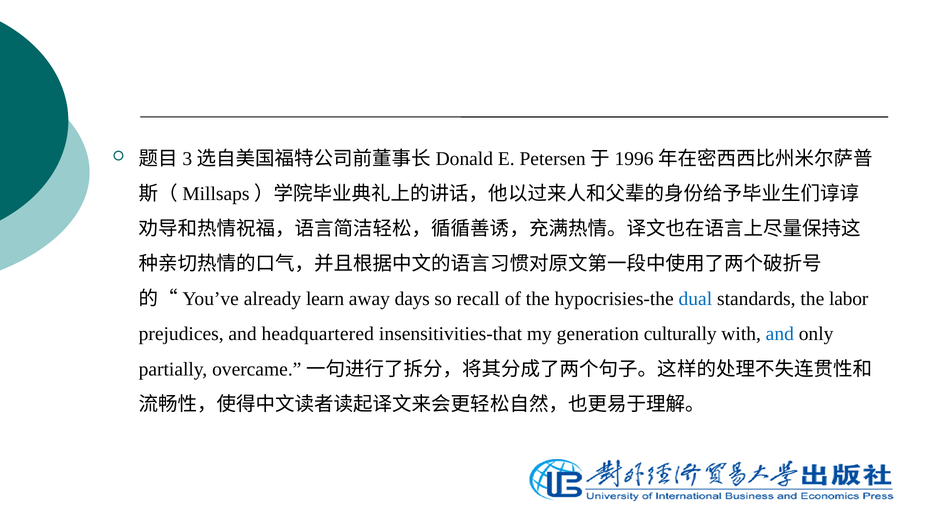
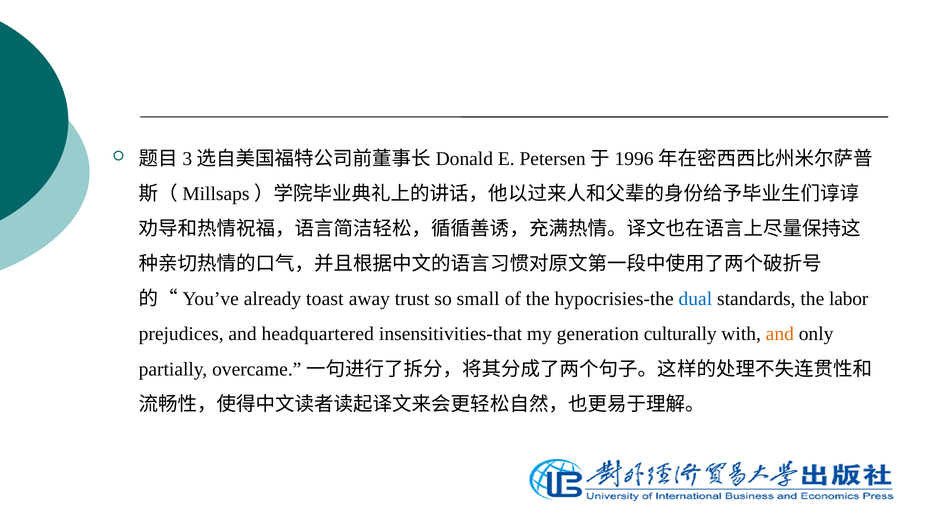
learn: learn -> toast
days: days -> trust
recall: recall -> small
and at (780, 334) colour: blue -> orange
